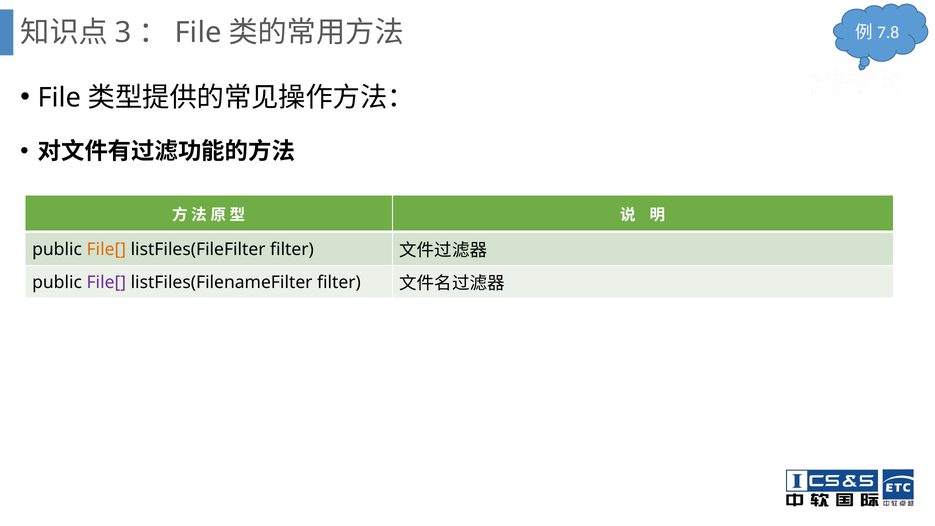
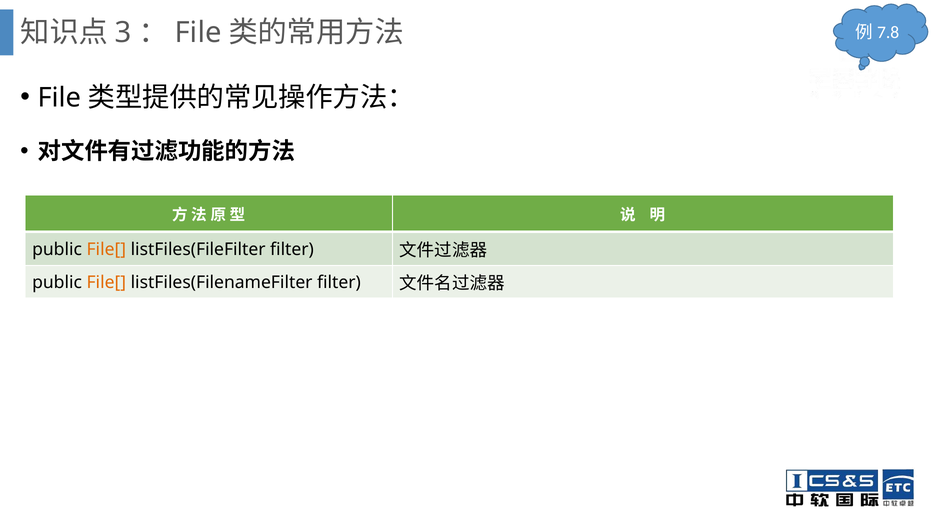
File[ at (106, 282) colour: purple -> orange
